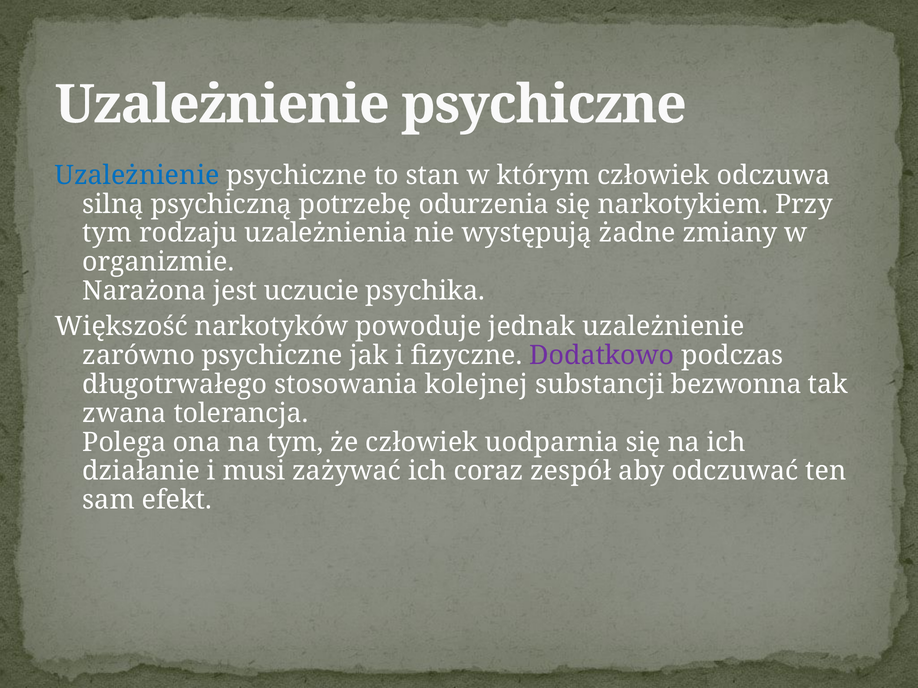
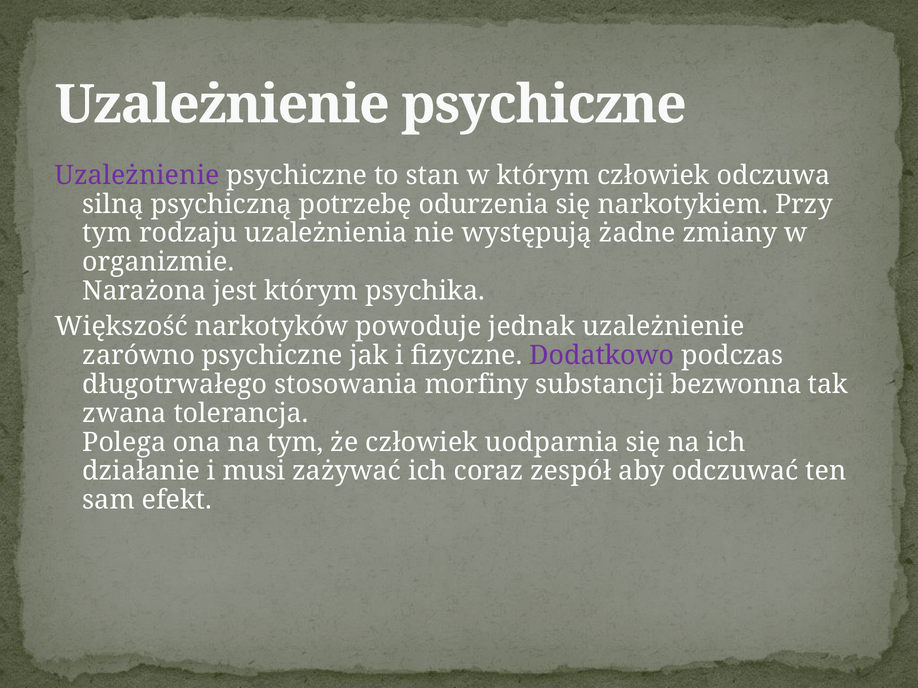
Uzależnienie at (137, 175) colour: blue -> purple
jest uczucie: uczucie -> którym
kolejnej: kolejnej -> morfiny
